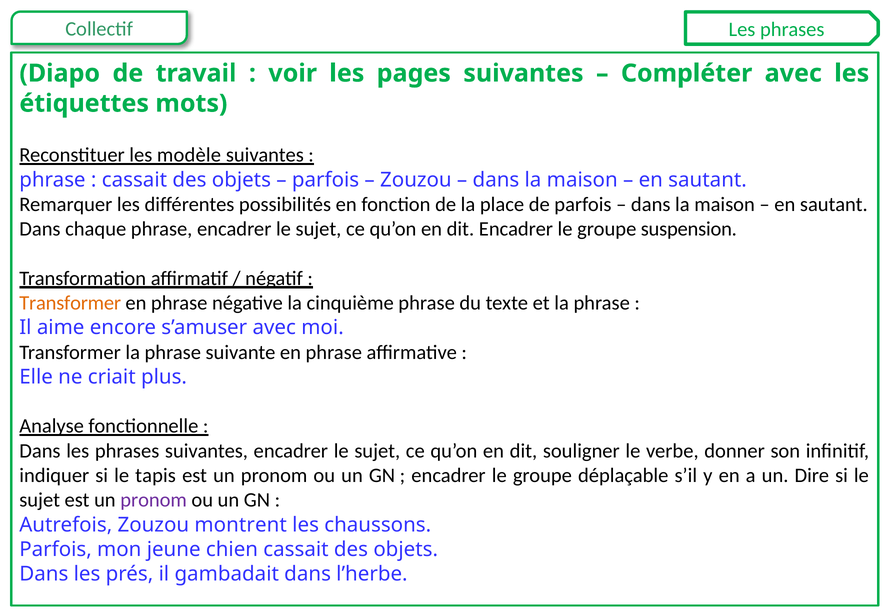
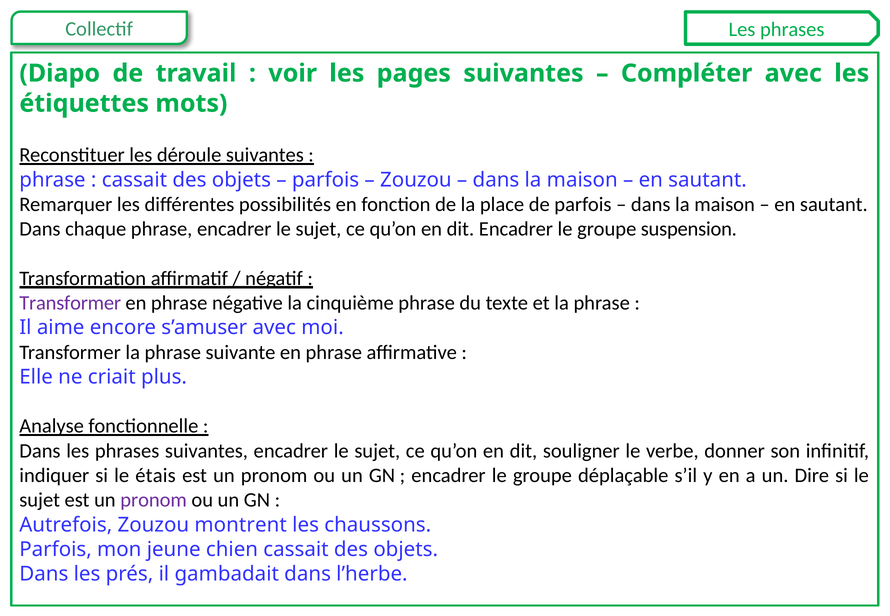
modèle: modèle -> déroule
Transformer at (70, 303) colour: orange -> purple
tapis: tapis -> étais
